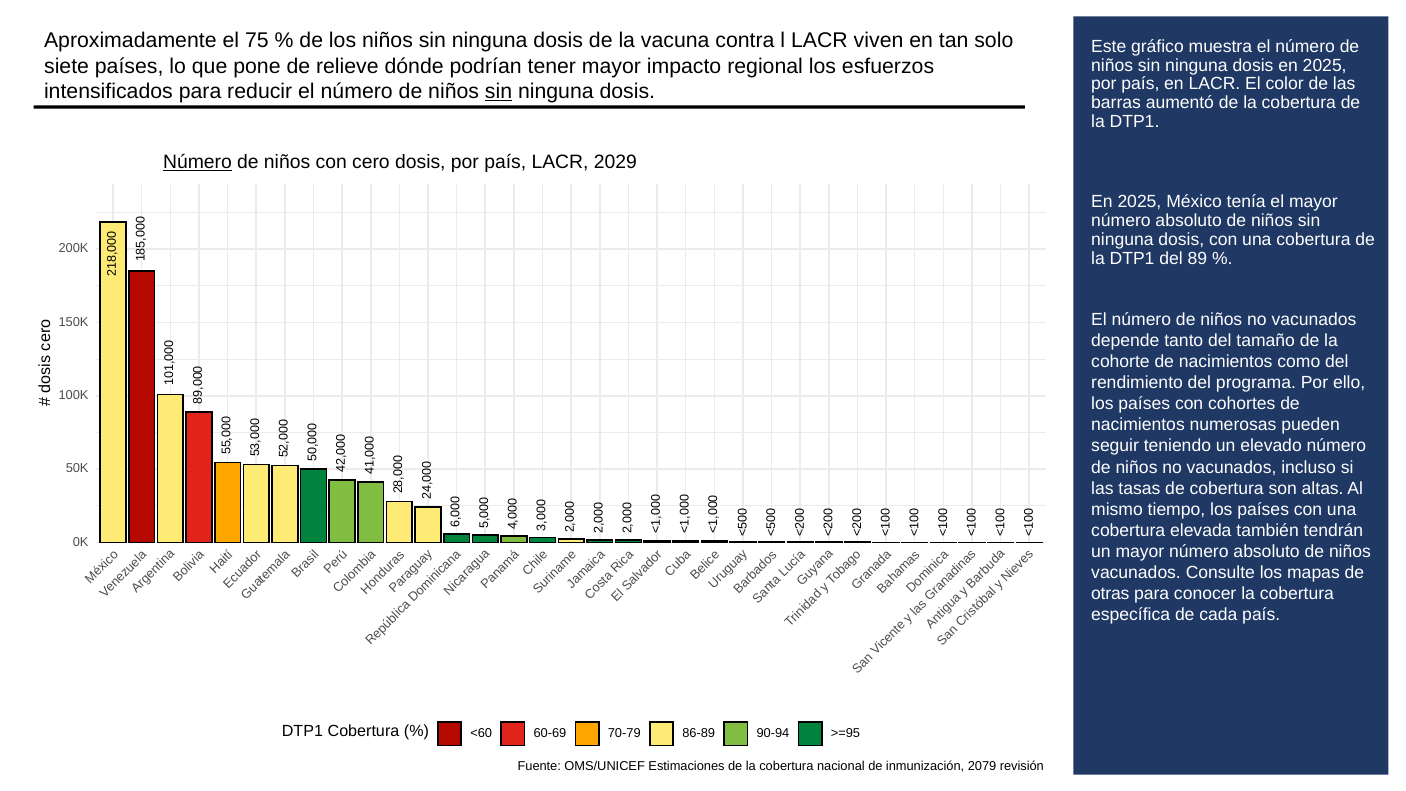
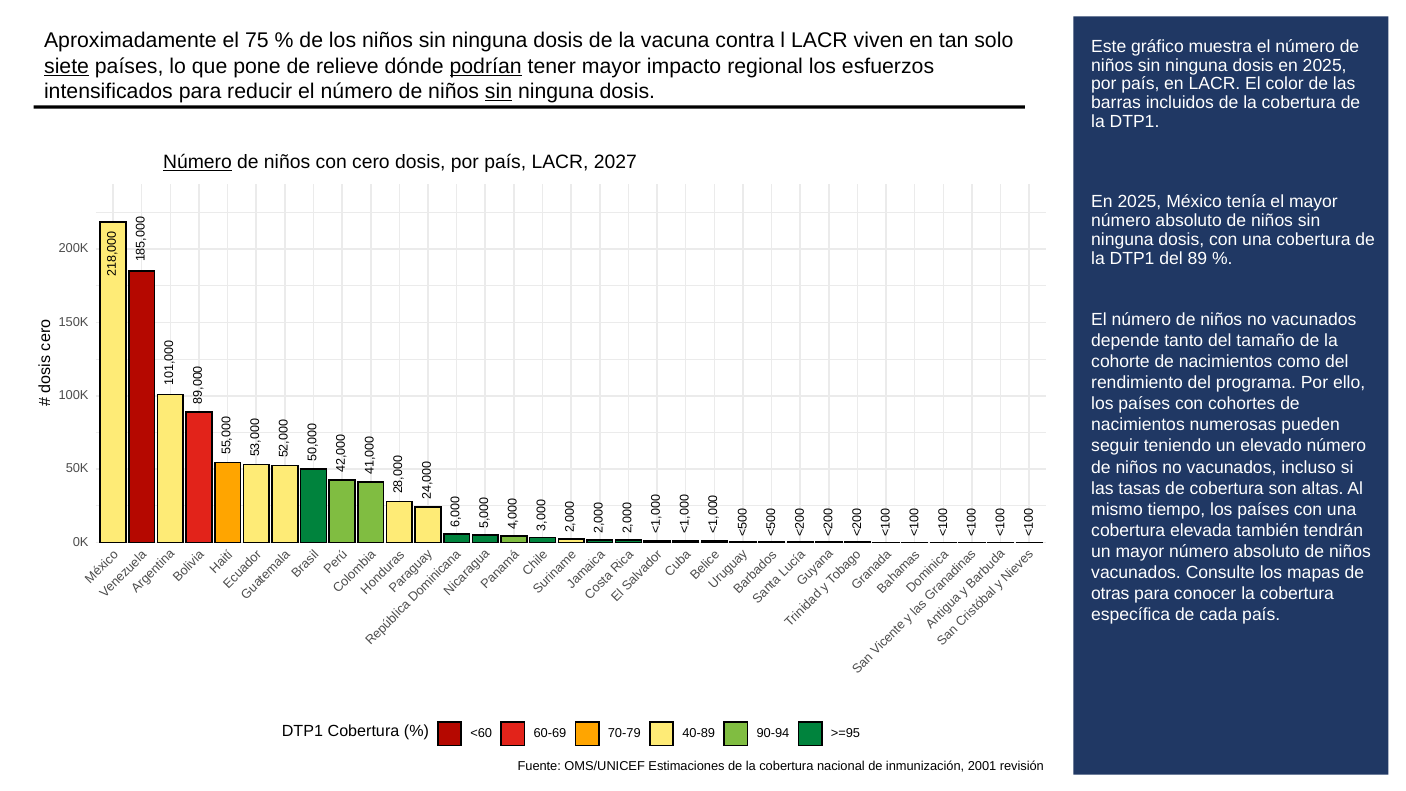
siete underline: none -> present
podrían underline: none -> present
aumentó: aumentó -> incluidos
2029: 2029 -> 2027
86-89: 86-89 -> 40-89
2079: 2079 -> 2001
